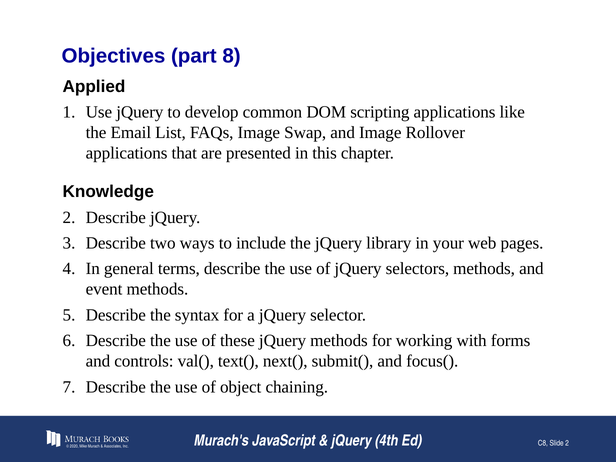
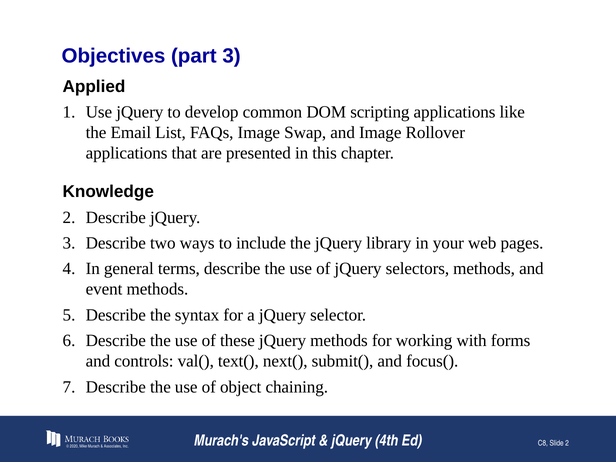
part 8: 8 -> 3
